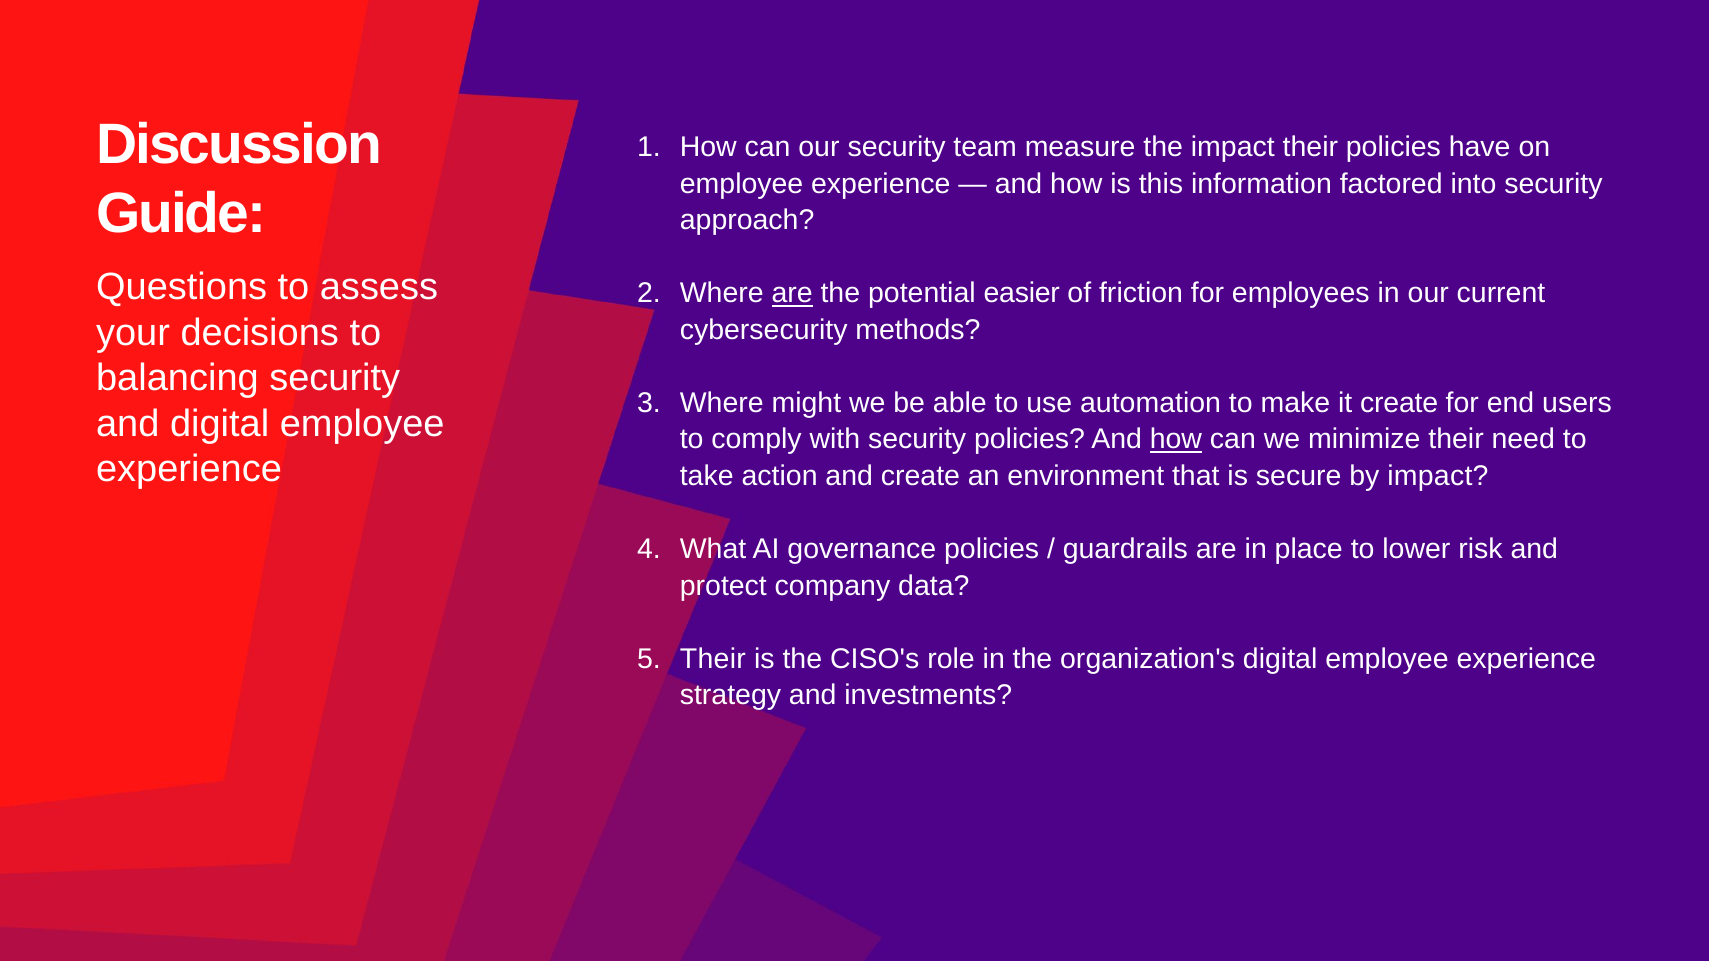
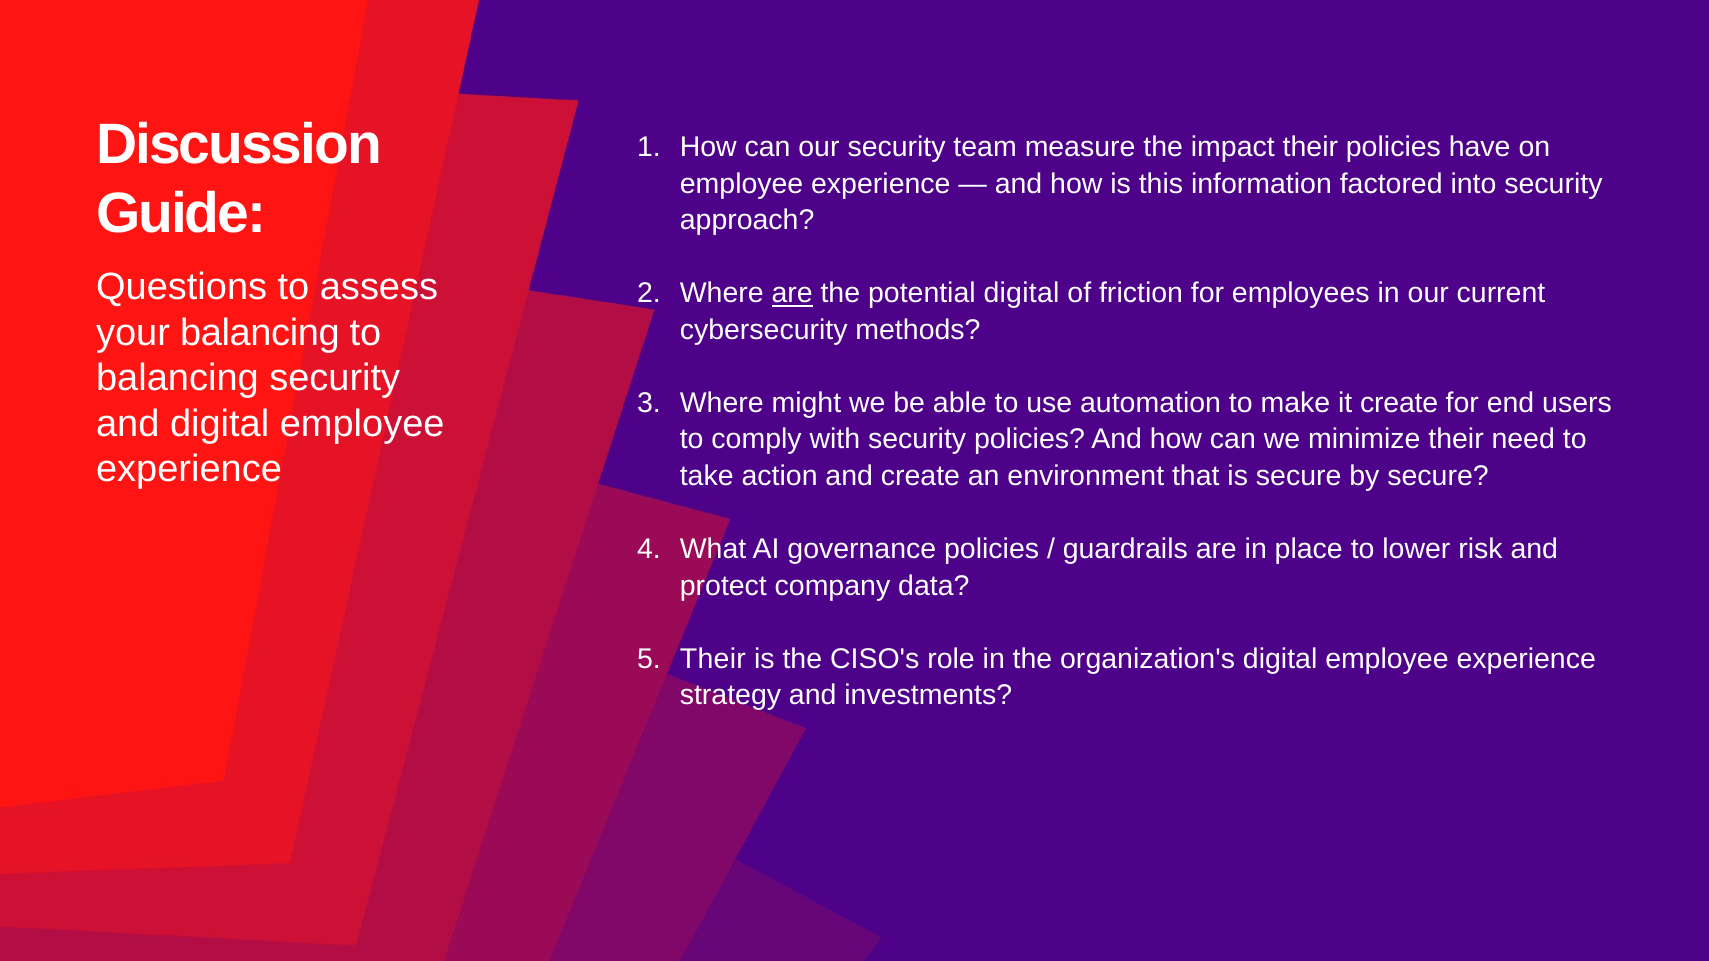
potential easier: easier -> digital
your decisions: decisions -> balancing
how at (1176, 440) underline: present -> none
by impact: impact -> secure
